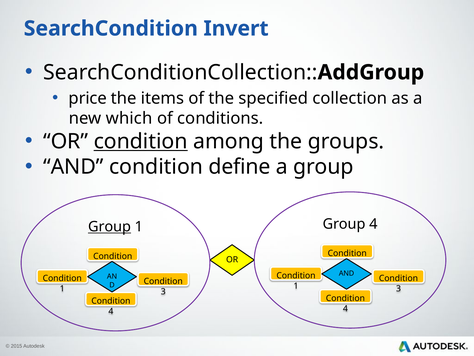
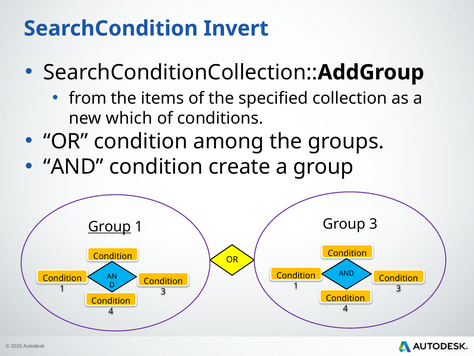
price: price -> from
condition at (141, 141) underline: present -> none
define: define -> create
Group 4: 4 -> 3
